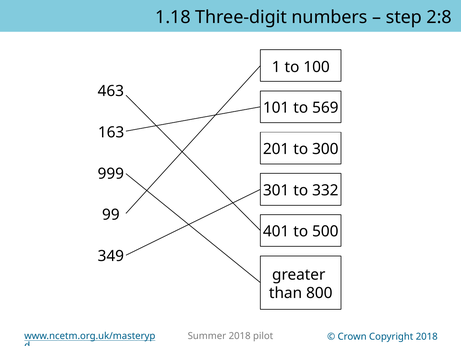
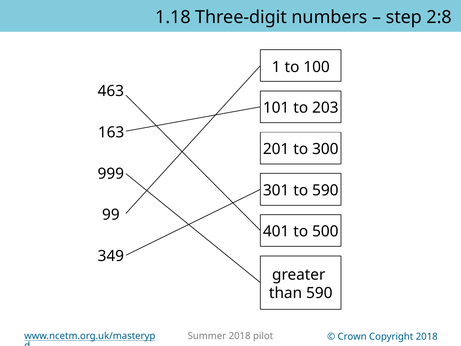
569: 569 -> 203
to 332: 332 -> 590
than 800: 800 -> 590
